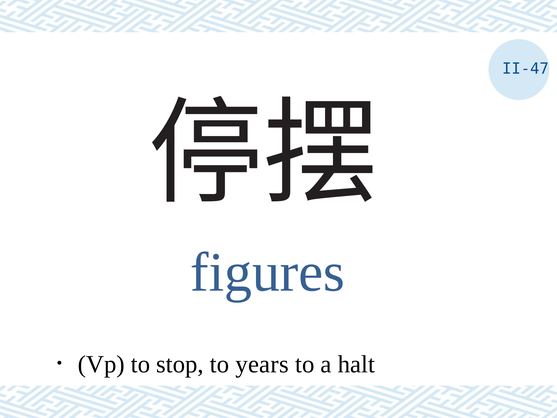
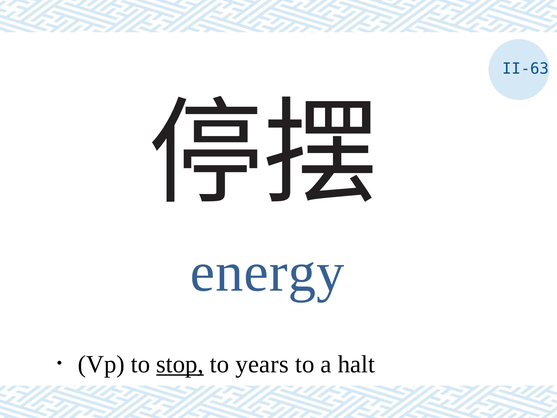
II-47: II-47 -> II-63
figures: figures -> energy
stop underline: none -> present
